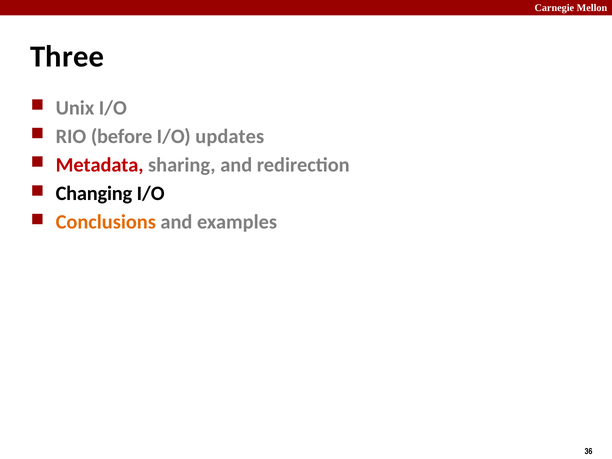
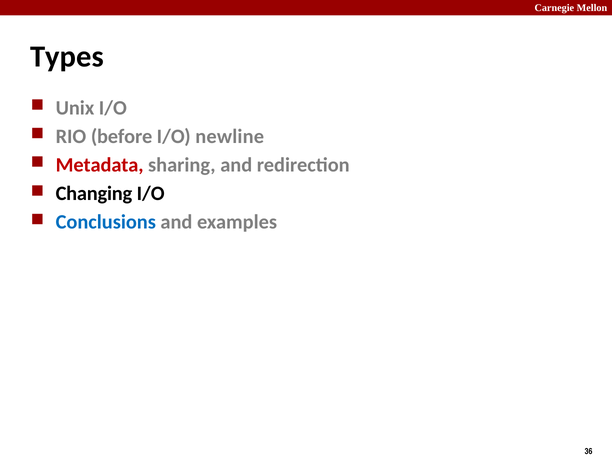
Three: Three -> Types
updates: updates -> newline
Conclusions colour: orange -> blue
